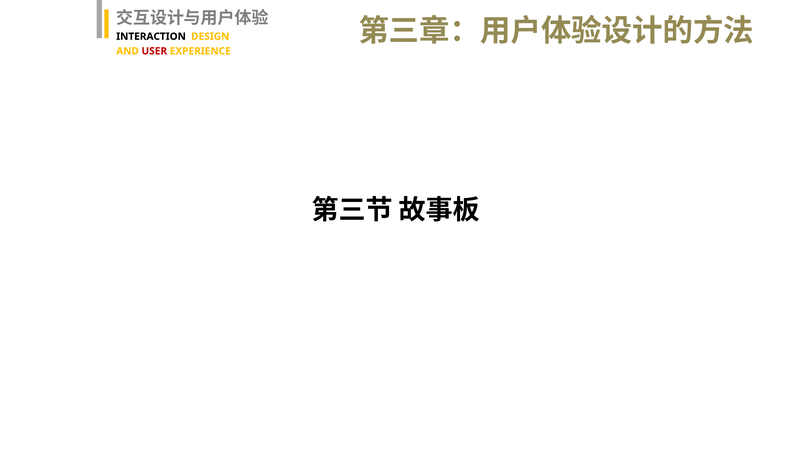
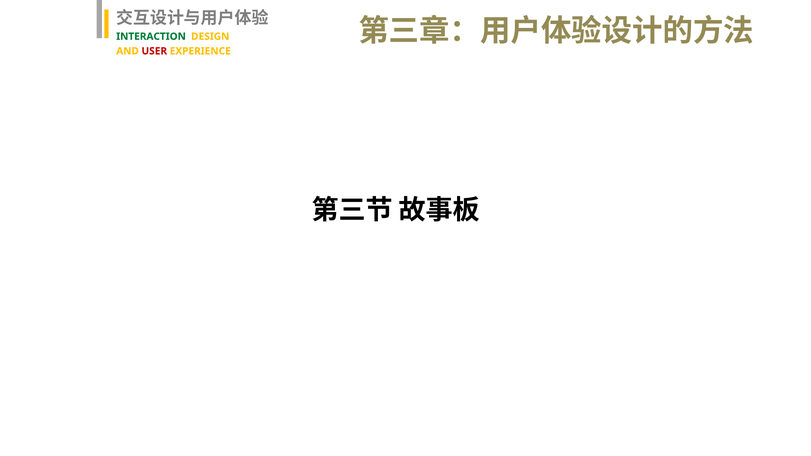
INTERACTION colour: black -> green
